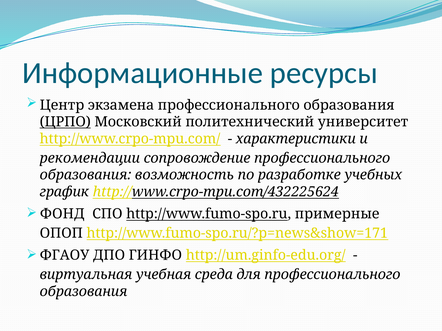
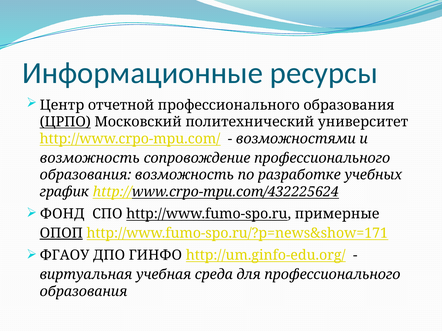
экзамена: экзамена -> отчетной
характеристики: характеристики -> возможностями
рекомендации at (90, 158): рекомендации -> возможность
ОПОП underline: none -> present
